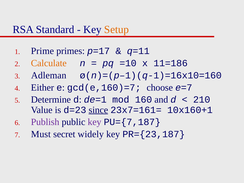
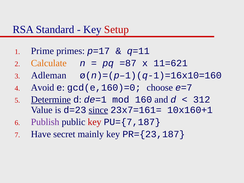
Setup colour: orange -> red
=10: =10 -> =87
11=186: 11=186 -> 11=621
Either: Either -> Avoid
gcd(e,160)=7: gcd(e,160)=7 -> gcd(e,160)=0
Determine underline: none -> present
210: 210 -> 312
key at (95, 122) colour: purple -> red
Must: Must -> Have
widely: widely -> mainly
